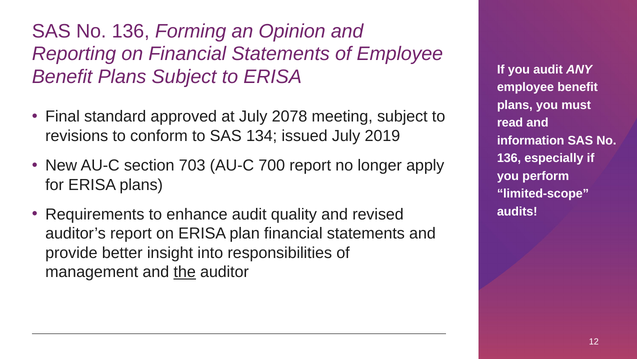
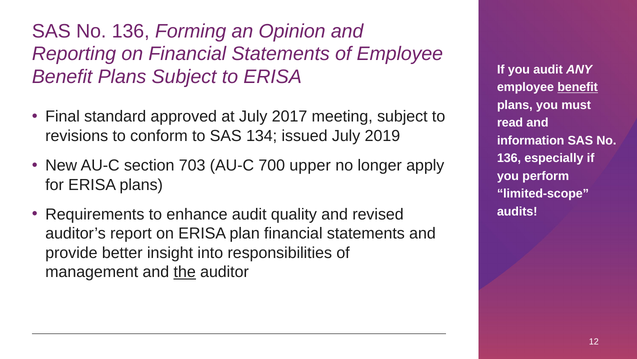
benefit at (578, 87) underline: none -> present
2078: 2078 -> 2017
700 report: report -> upper
